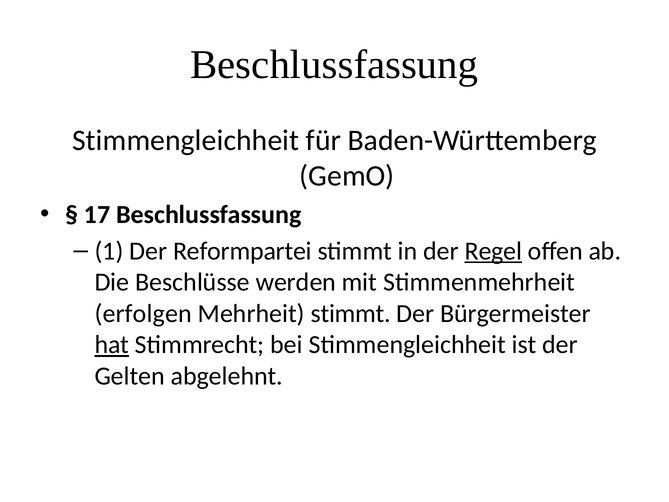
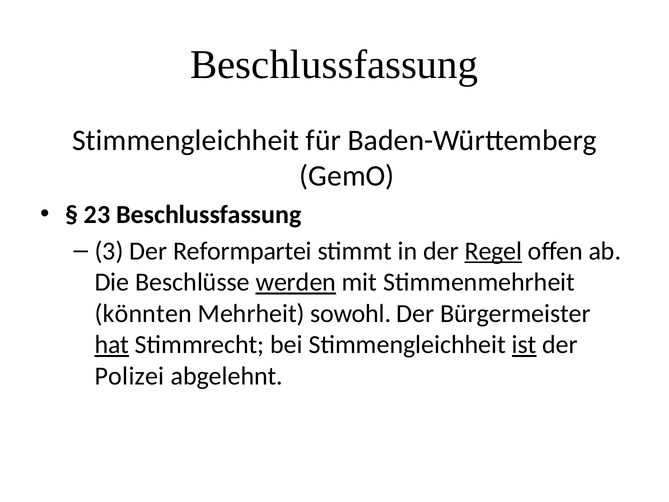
17: 17 -> 23
1: 1 -> 3
werden underline: none -> present
erfolgen: erfolgen -> könnten
Mehrheit stimmt: stimmt -> sowohl
ist underline: none -> present
Gelten: Gelten -> Polizei
